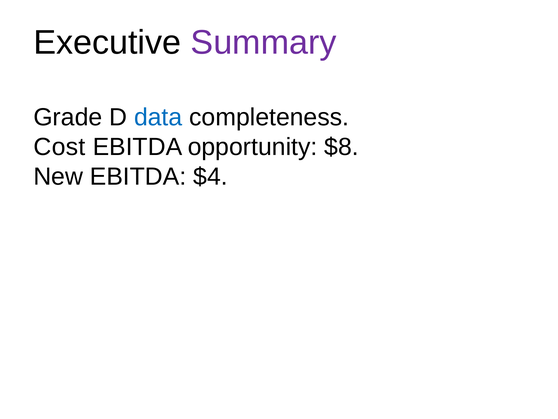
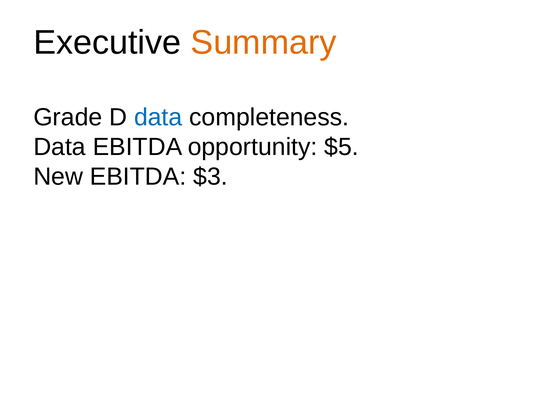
Summary colour: purple -> orange
Cost at (59, 147): Cost -> Data
$8: $8 -> $5
$4: $4 -> $3
